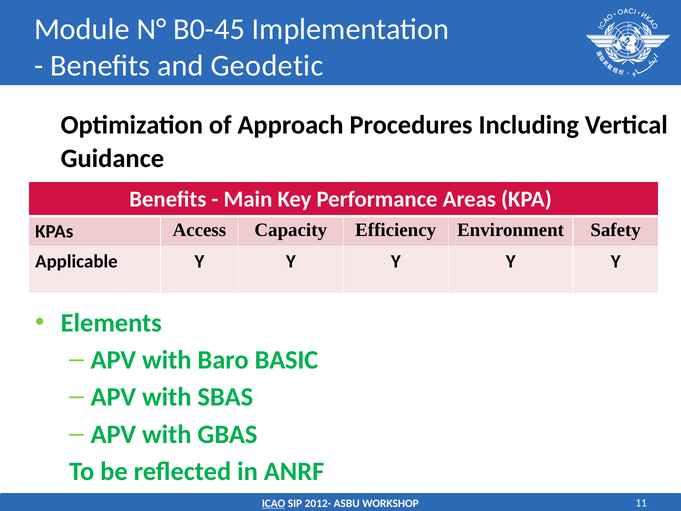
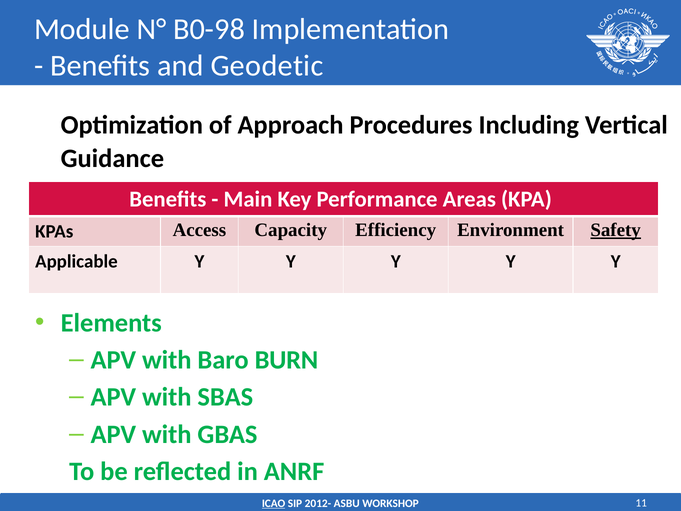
B0-45: B0-45 -> B0-98
Safety underline: none -> present
BASIC: BASIC -> BURN
